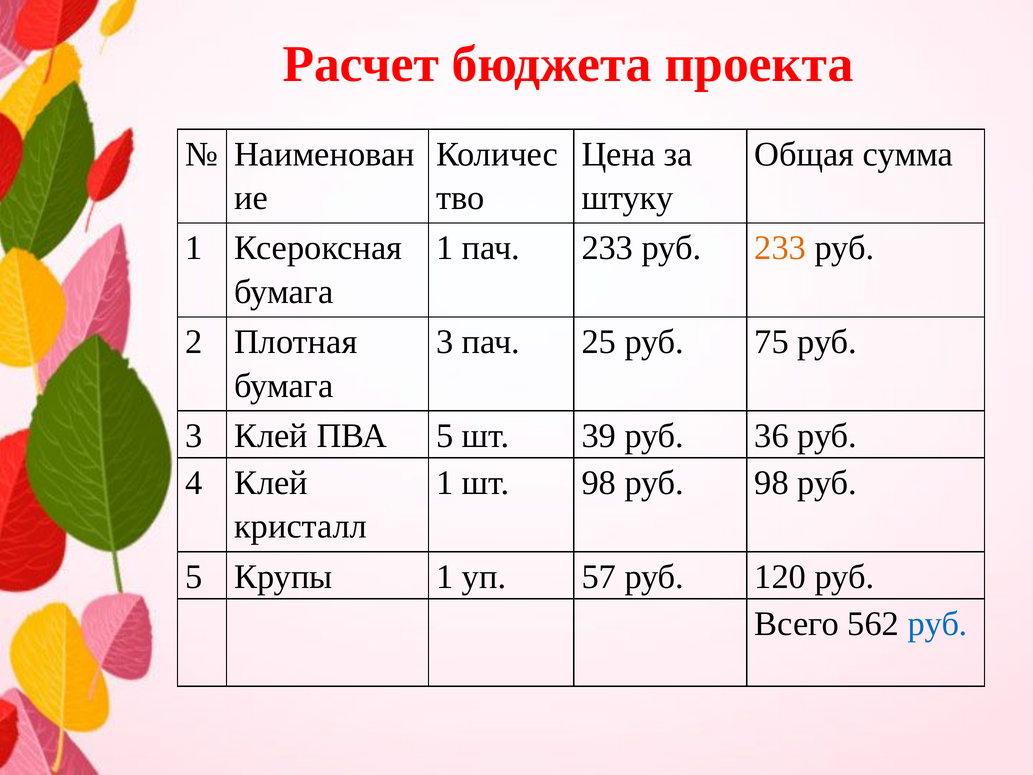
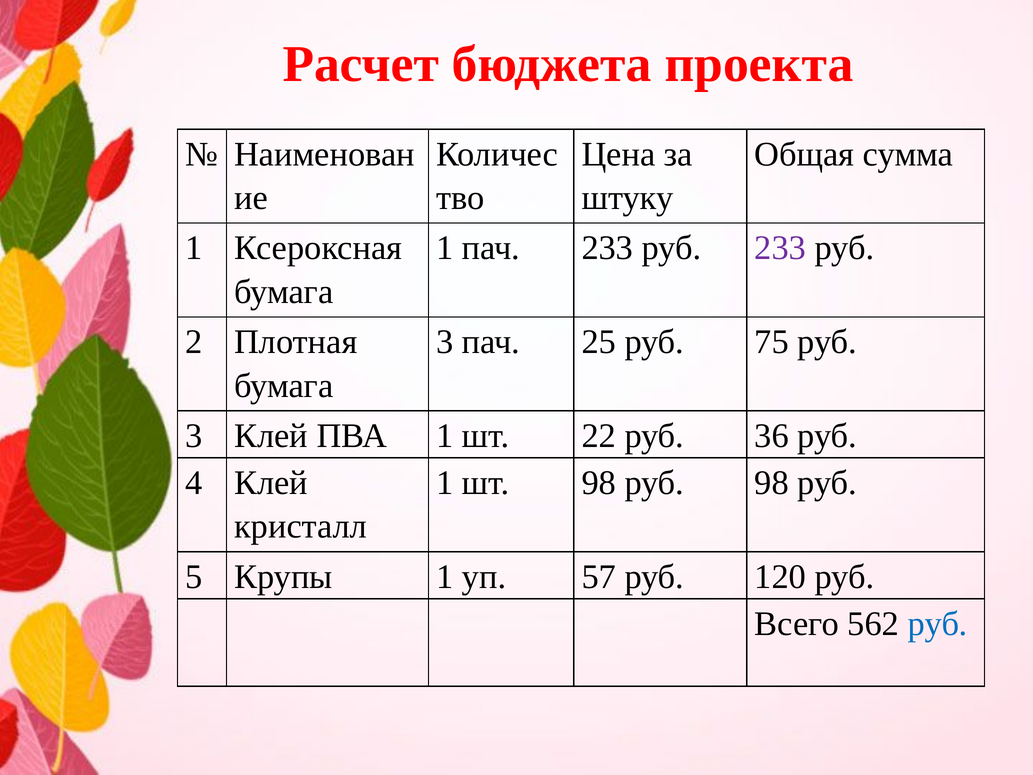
233 at (780, 248) colour: orange -> purple
ПВА 5: 5 -> 1
39: 39 -> 22
